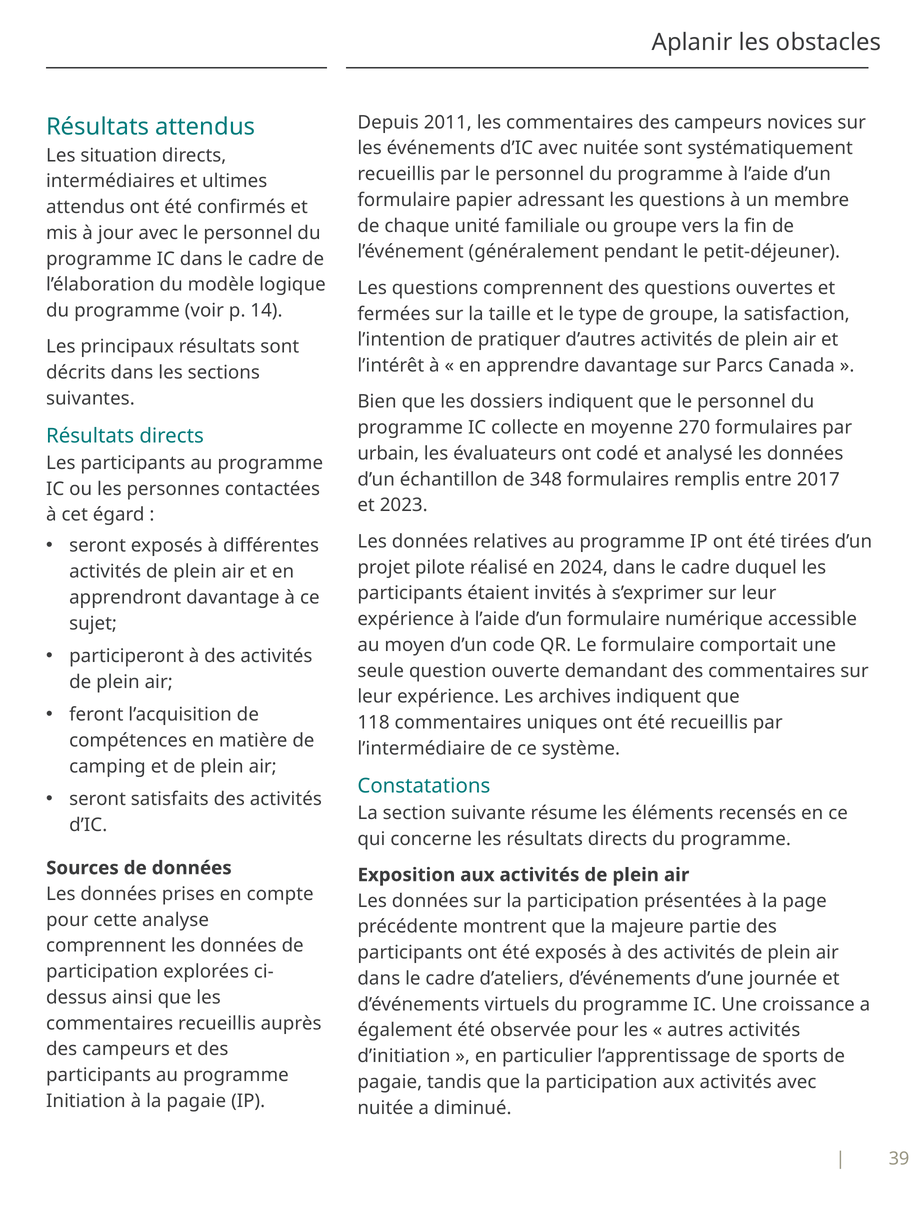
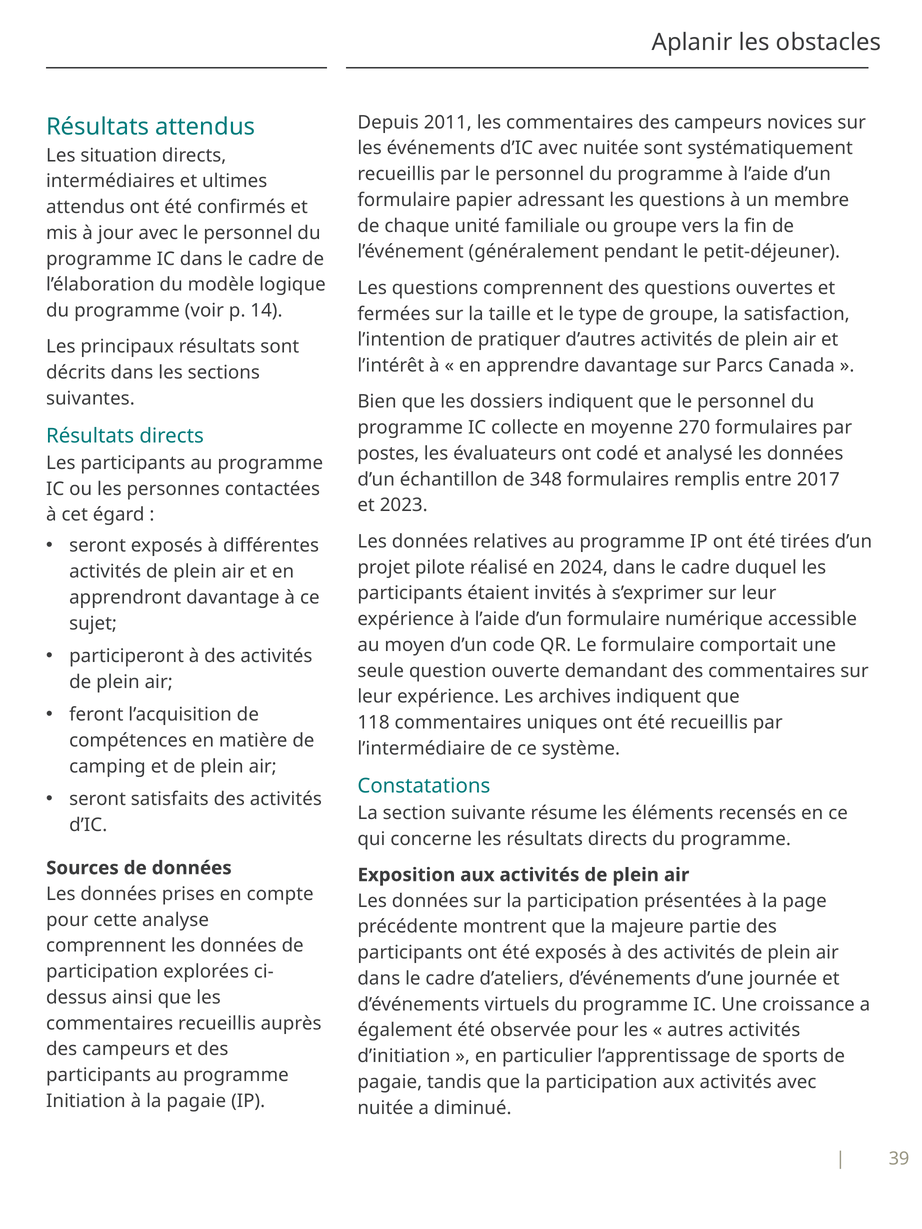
urbain: urbain -> postes
